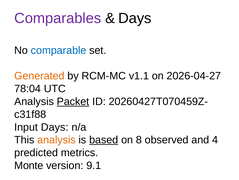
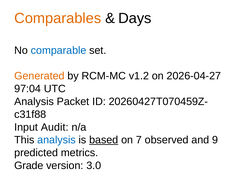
Comparables colour: purple -> orange
v1.1: v1.1 -> v1.2
78:04: 78:04 -> 97:04
Packet underline: present -> none
Input Days: Days -> Audit
analysis at (56, 139) colour: orange -> blue
8: 8 -> 7
4: 4 -> 9
Monte: Monte -> Grade
9.1: 9.1 -> 3.0
